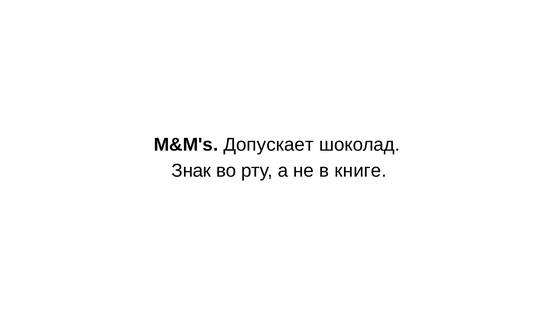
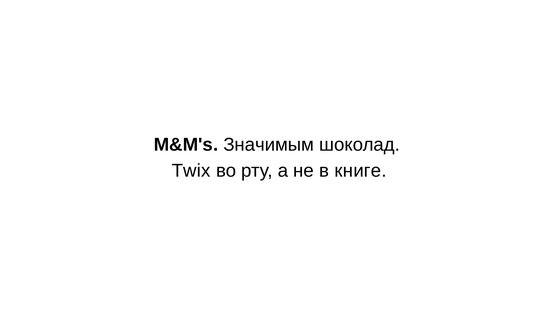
Допускает: Допускает -> Значимым
Знак: Знак -> Тwix
